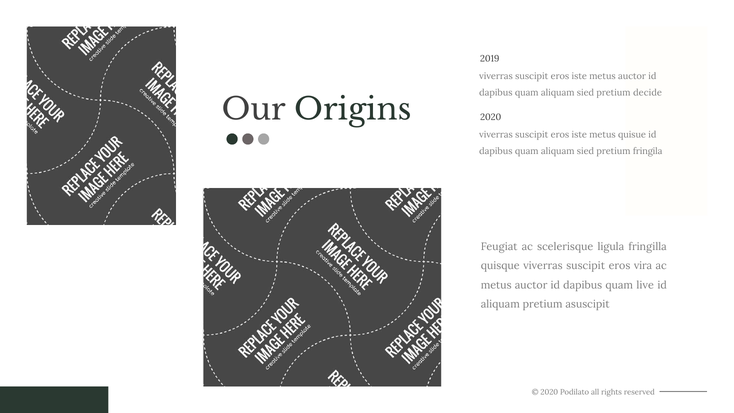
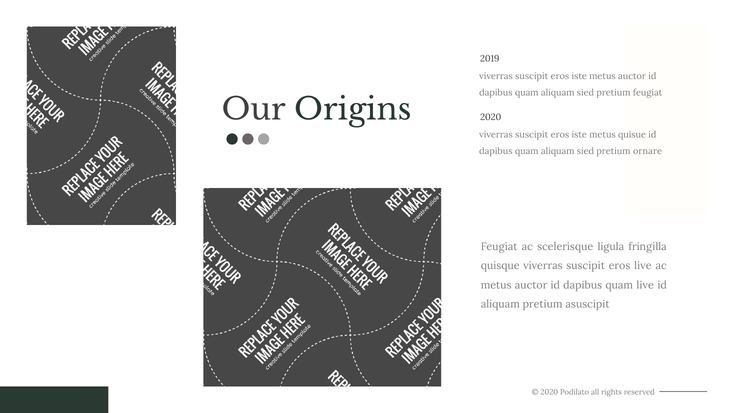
decide at (648, 93): decide -> feugiat
fringila: fringila -> ornare
vira at (643, 266): vira -> live
